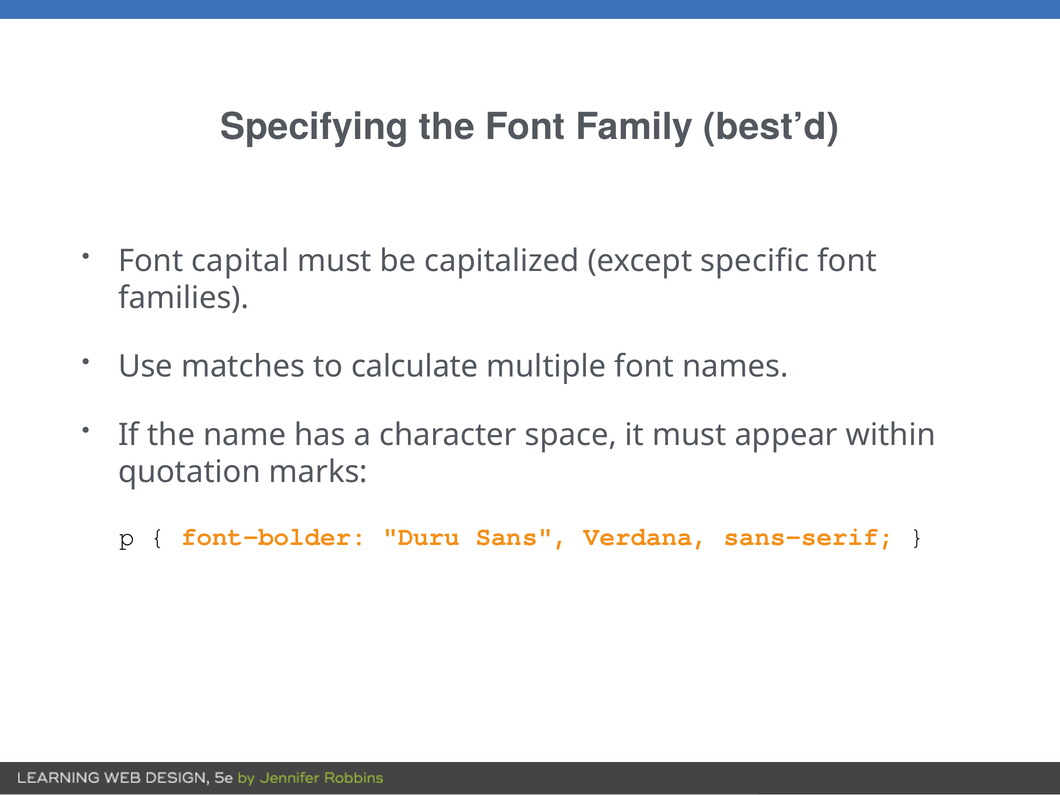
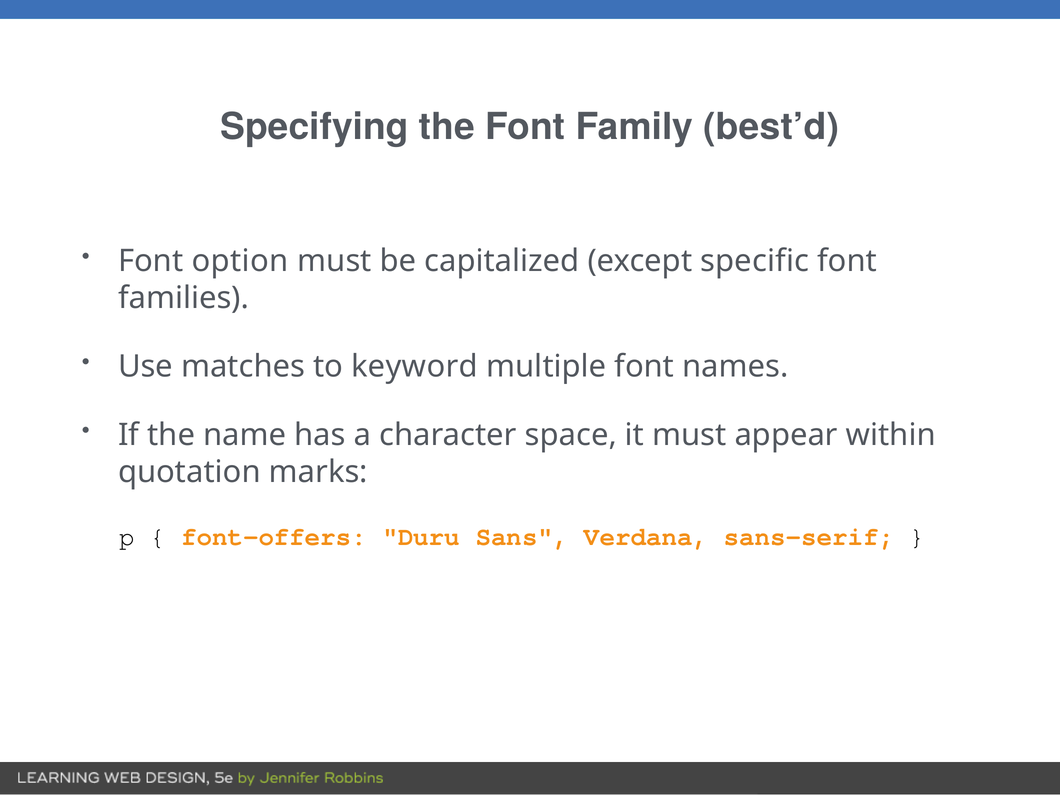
capital: capital -> option
calculate: calculate -> keyword
font-bolder: font-bolder -> font-offers
